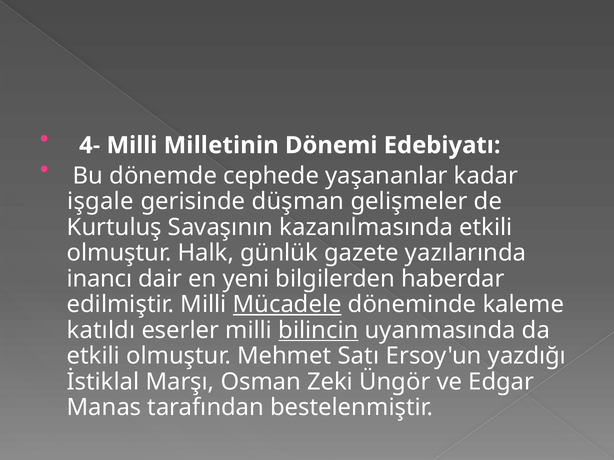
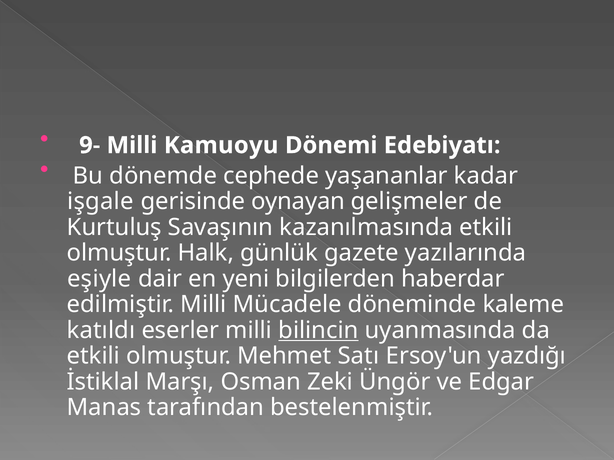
4-: 4- -> 9-
Milletinin: Milletinin -> Kamuoyu
düşman: düşman -> oynayan
inancı: inancı -> eşiyle
Mücadele underline: present -> none
